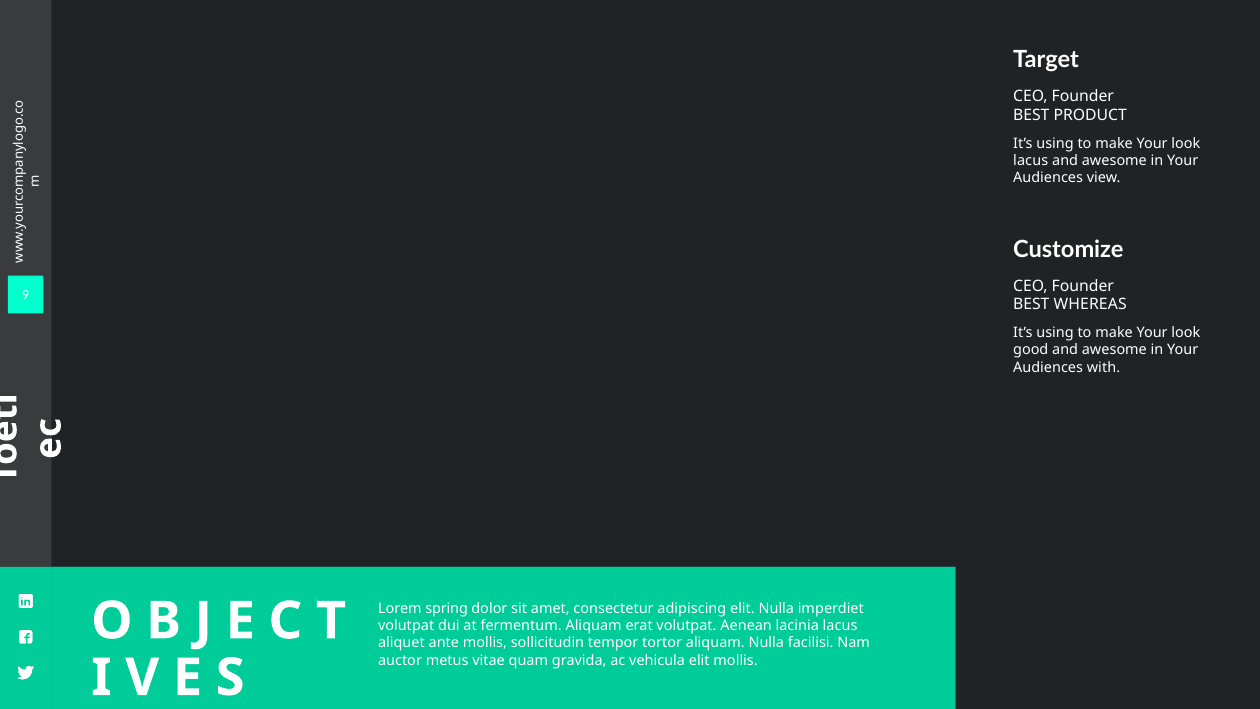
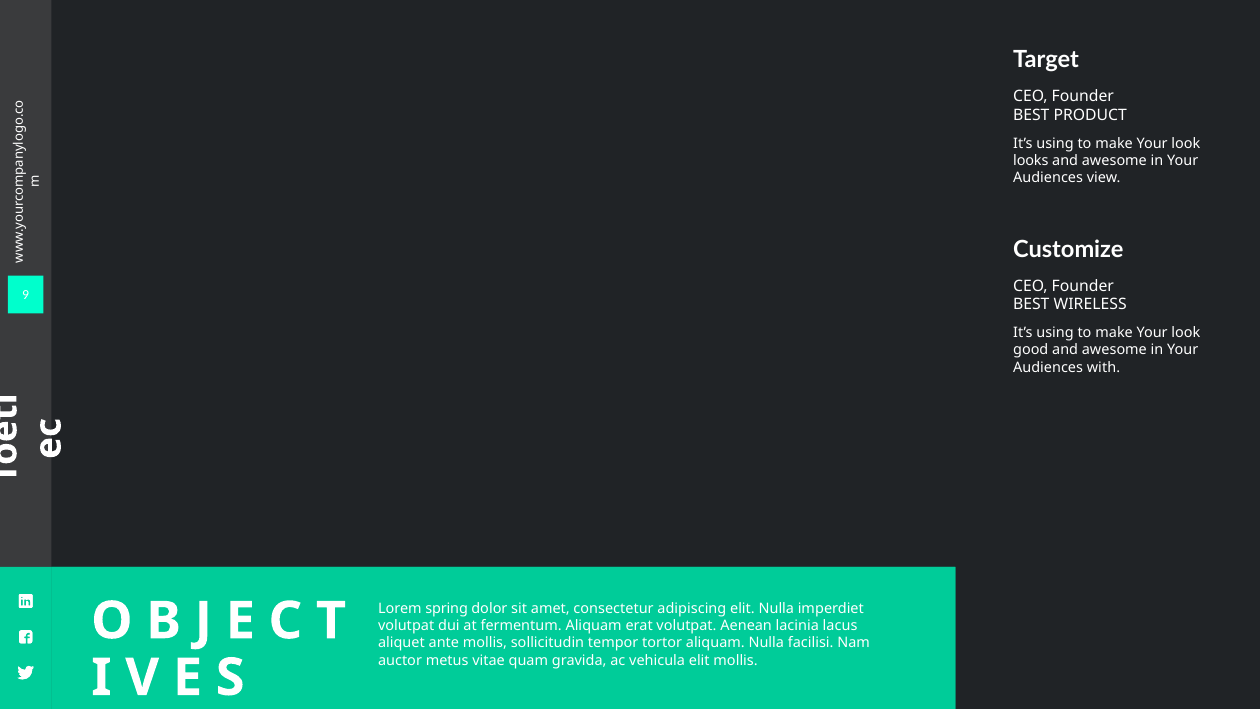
lacus at (1031, 161): lacus -> looks
WHEREAS: WHEREAS -> WIRELESS
